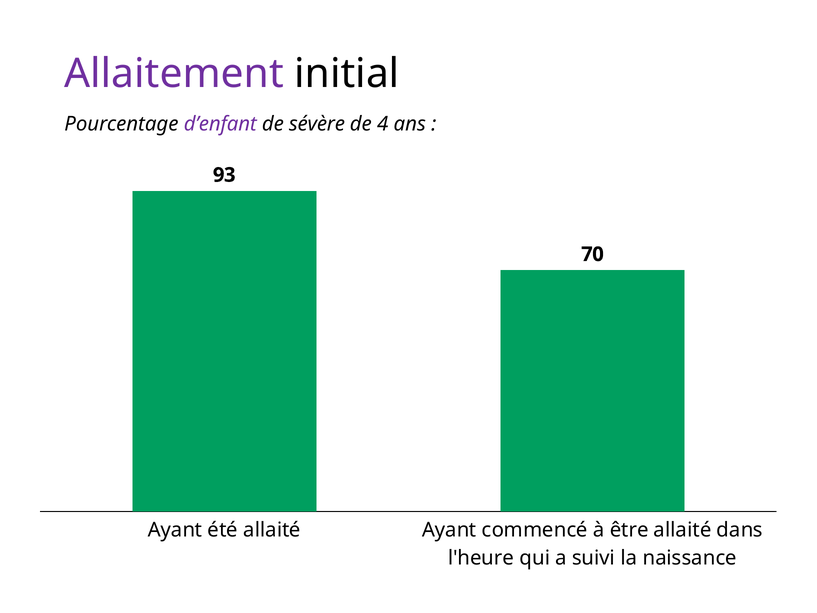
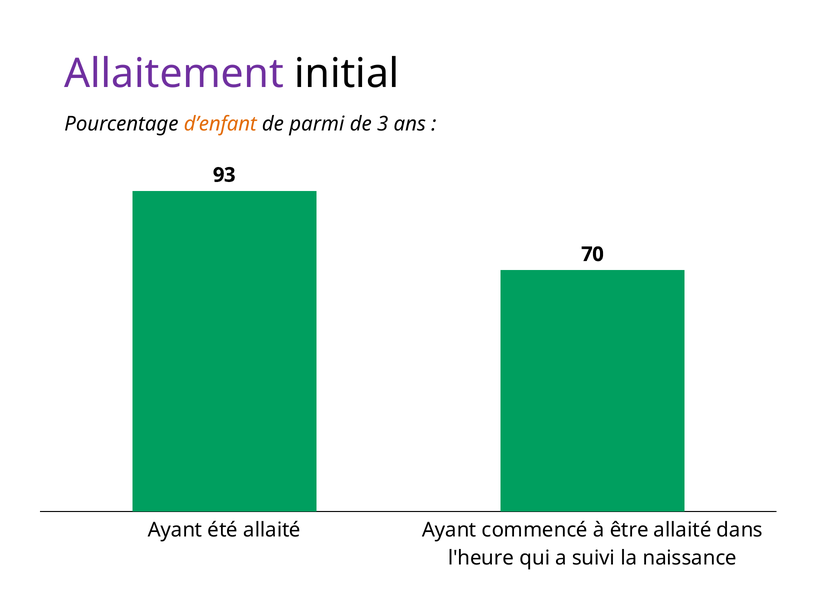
d’enfant colour: purple -> orange
sévère: sévère -> parmi
4: 4 -> 3
